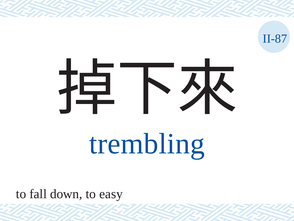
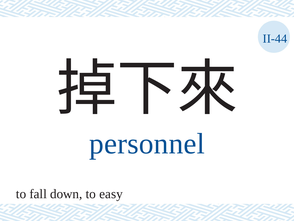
II-87: II-87 -> II-44
trembling: trembling -> personnel
